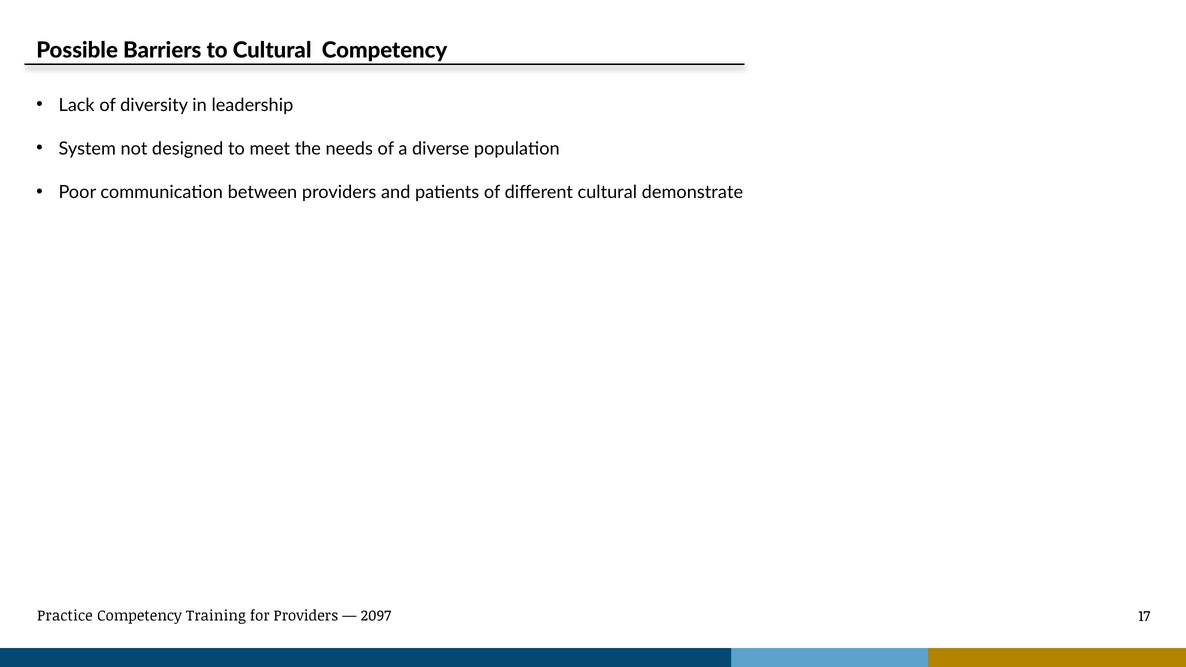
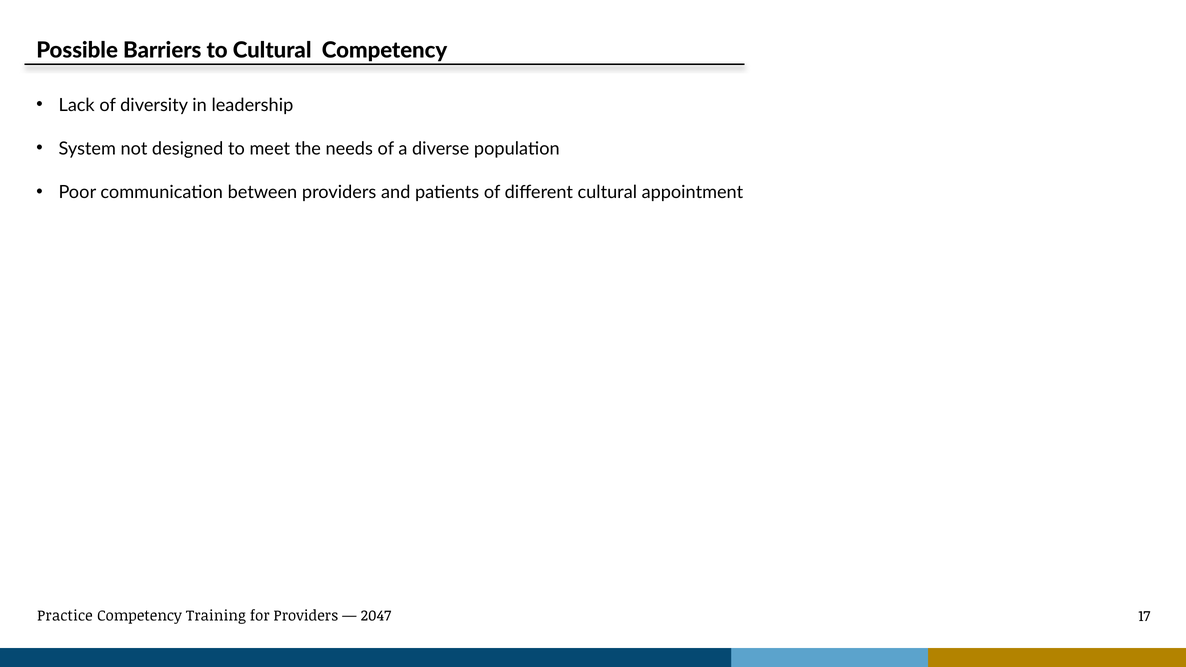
demonstrate: demonstrate -> appointment
2097: 2097 -> 2047
